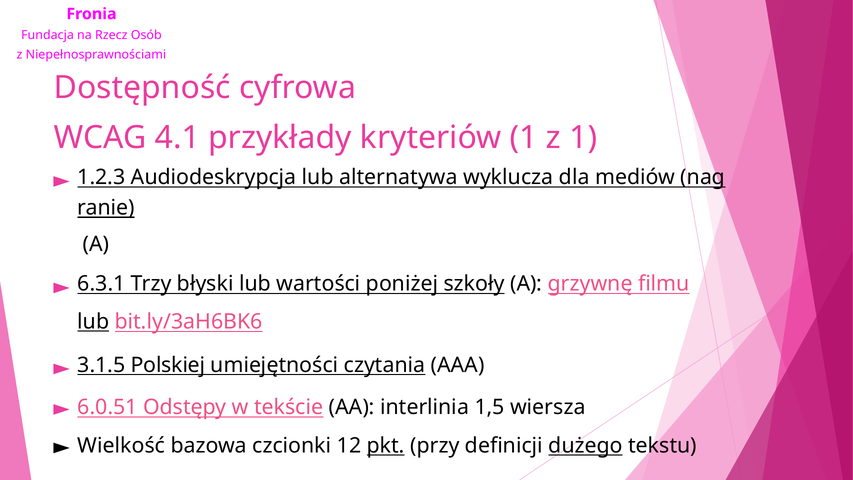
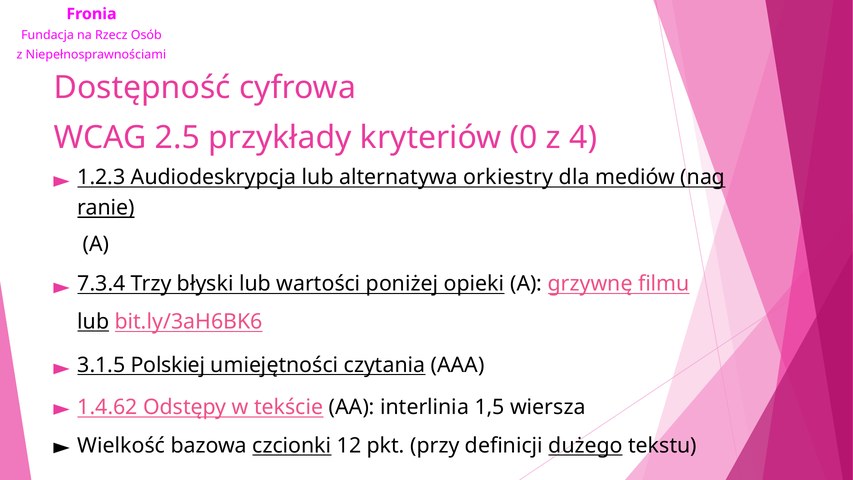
4.1: 4.1 -> 2.5
kryteriów 1: 1 -> 0
z 1: 1 -> 4
wyklucza: wyklucza -> orkiestry
6.3.1: 6.3.1 -> 7.3.4
szkoły: szkoły -> opieki
6.0.51: 6.0.51 -> 1.4.62
czcionki underline: none -> present
pkt underline: present -> none
